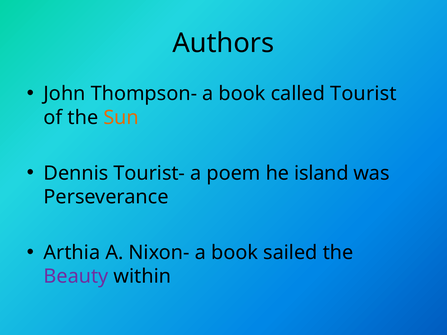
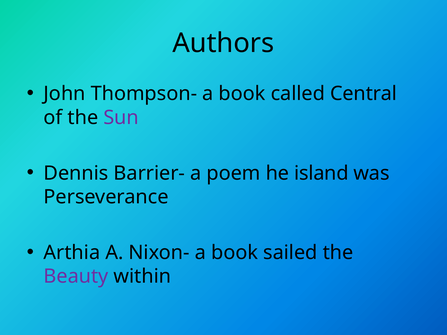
Tourist: Tourist -> Central
Sun colour: orange -> purple
Tourist-: Tourist- -> Barrier-
